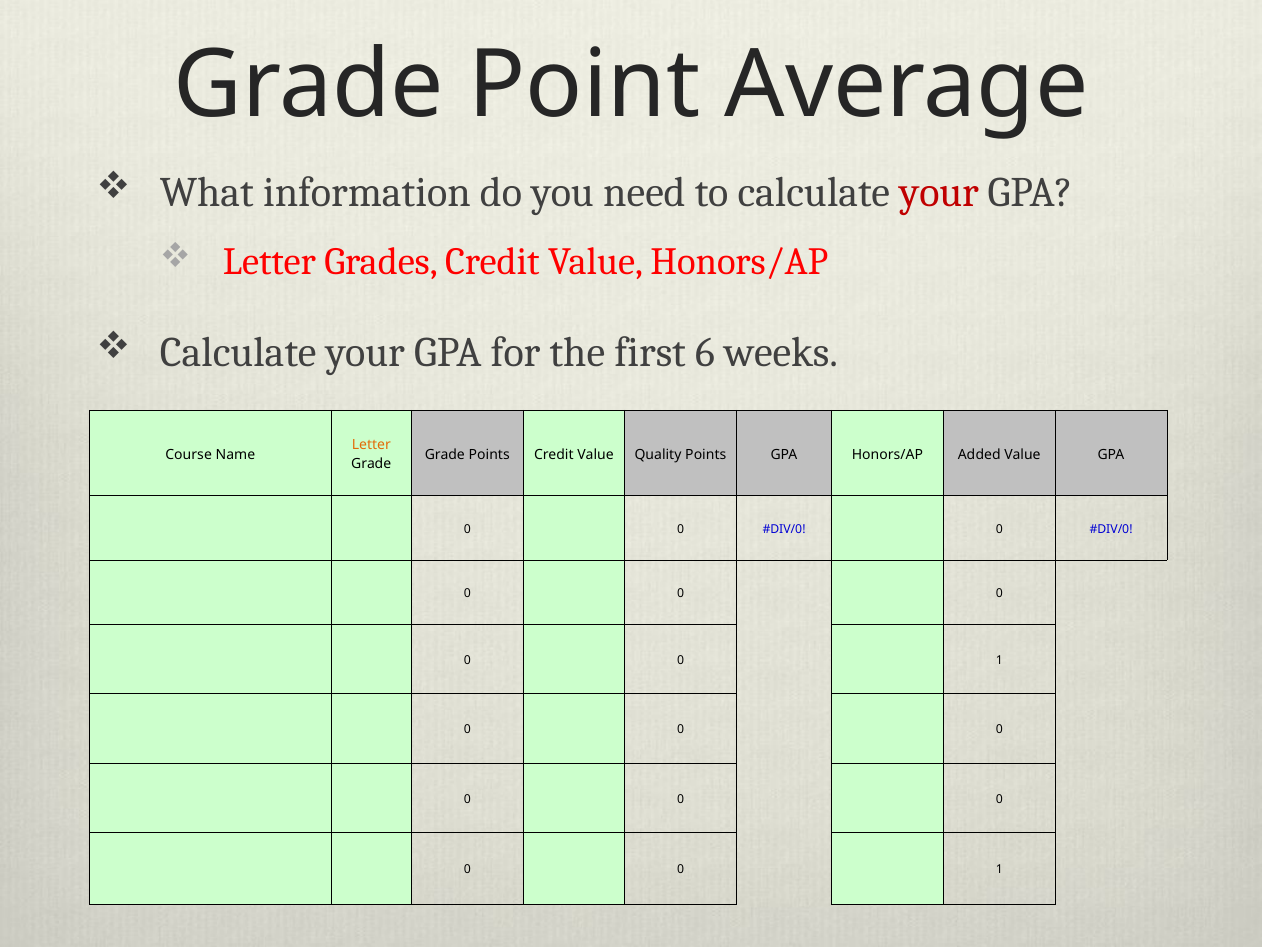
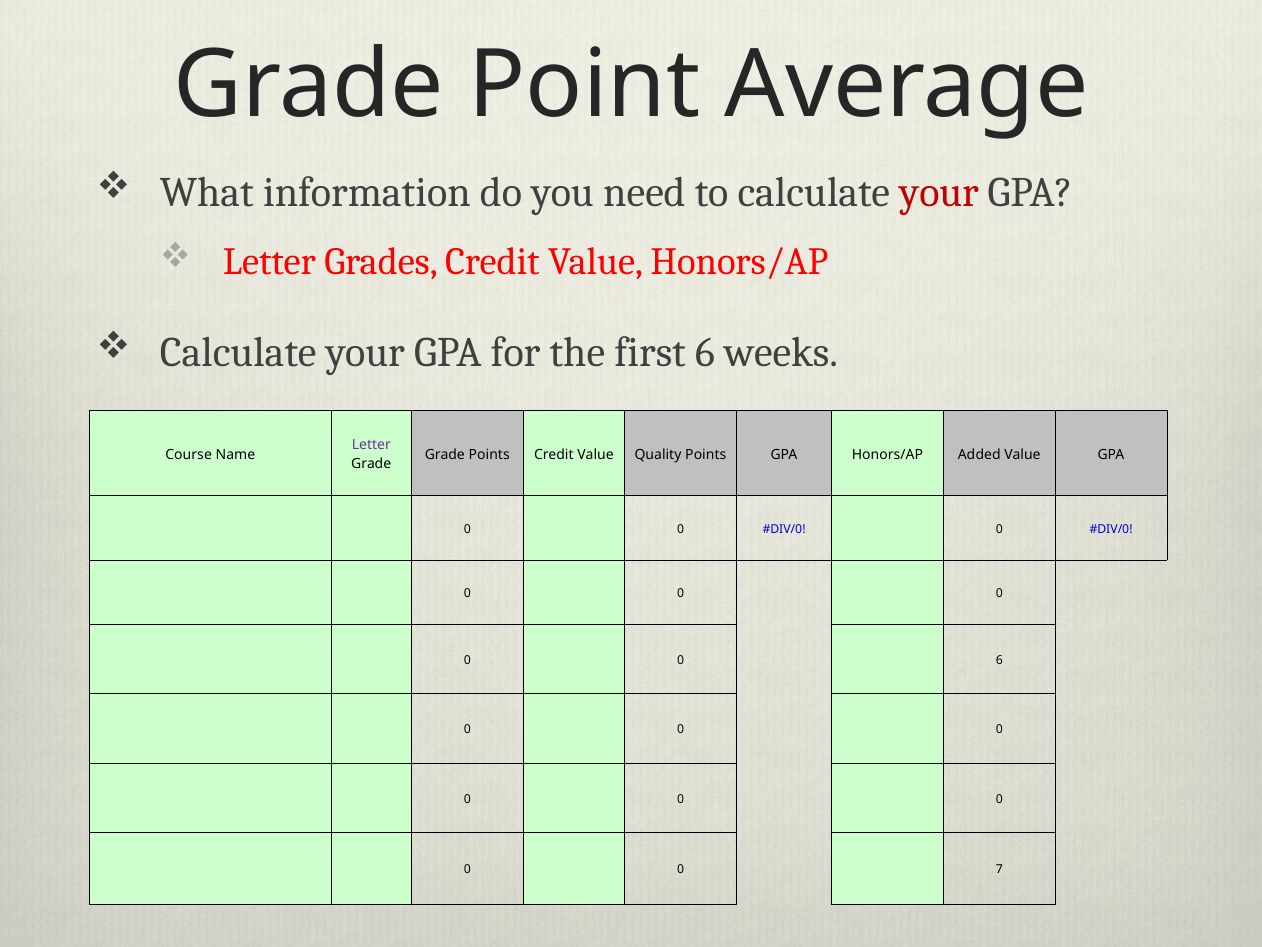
Letter at (371, 445) colour: orange -> purple
1 at (999, 660): 1 -> 6
1 at (999, 869): 1 -> 7
